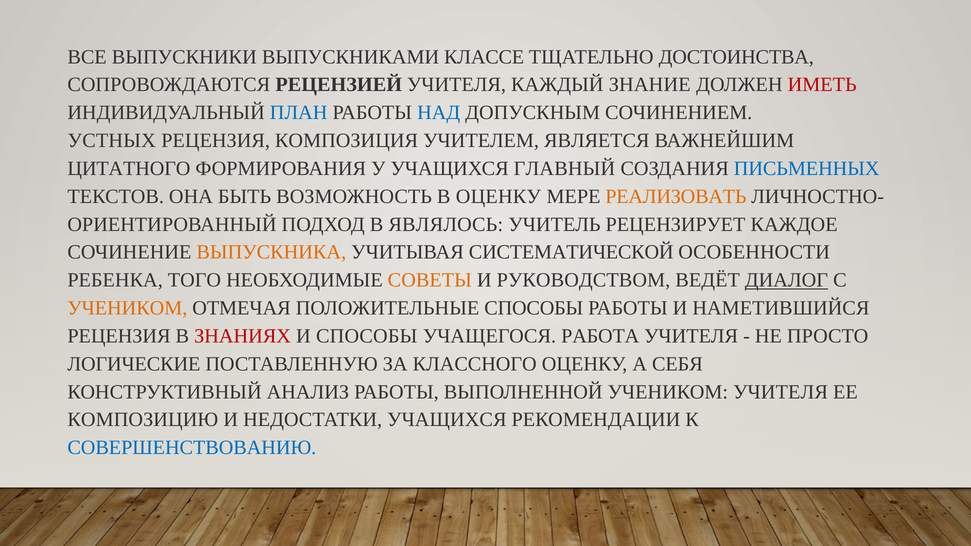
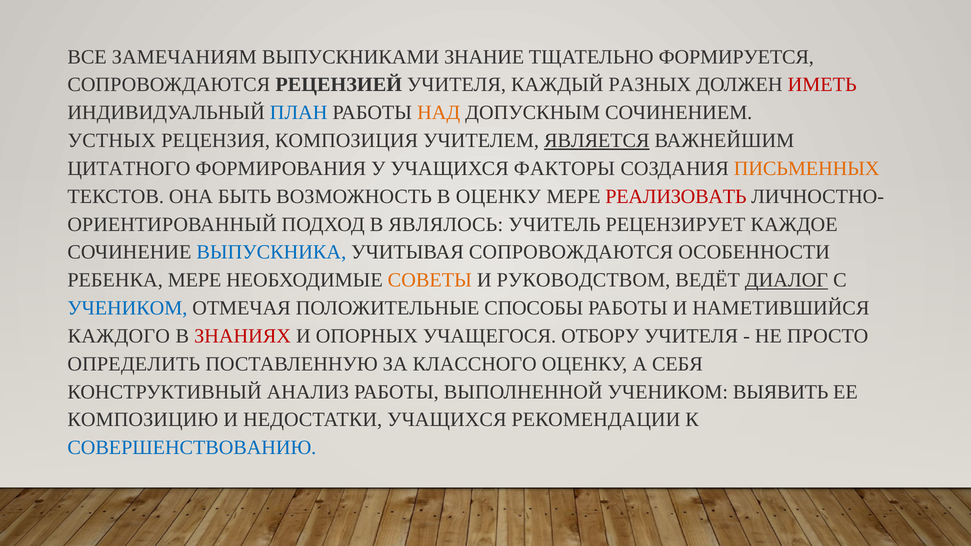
ВЫПУСКНИКИ: ВЫПУСКНИКИ -> ЗАМЕЧАНИЯМ
КЛАССЕ: КЛАССЕ -> ЗНАНИЕ
ДОСТОИНСТВА: ДОСТОИНСТВА -> ФОРМИРУЕТСЯ
ЗНАНИЕ: ЗНАНИЕ -> РАЗНЫХ
НАД colour: blue -> orange
ЯВЛЯЕТСЯ underline: none -> present
ГЛАВНЫЙ: ГЛАВНЫЙ -> ФАКТОРЫ
ПИСЬМЕННЫХ colour: blue -> orange
РЕАЛИЗОВАТЬ colour: orange -> red
ВЫПУСКНИКА colour: orange -> blue
УЧИТЫВАЯ СИСТЕМАТИЧЕСКОЙ: СИСТЕМАТИЧЕСКОЙ -> СОПРОВОЖДАЮТСЯ
РЕБЕНКА ТОГО: ТОГО -> МЕРЕ
УЧЕНИКОМ at (127, 308) colour: orange -> blue
РЕЦЕНЗИЯ at (119, 336): РЕЦЕНЗИЯ -> КАЖДОГО
И СПОСОБЫ: СПОСОБЫ -> ОПОРНЫХ
РАБОТА: РАБОТА -> ОТБОРУ
ЛОГИЧЕСКИЕ: ЛОГИЧЕСКИЕ -> ОПРЕДЕЛИТЬ
УЧЕНИКОМ УЧИТЕЛЯ: УЧИТЕЛЯ -> ВЫЯВИТЬ
